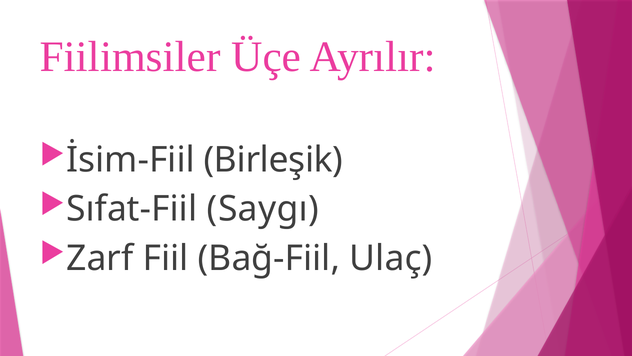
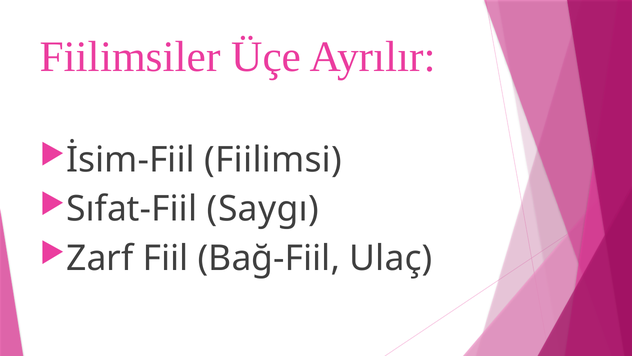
Birleşik: Birleşik -> Fiilimsi
